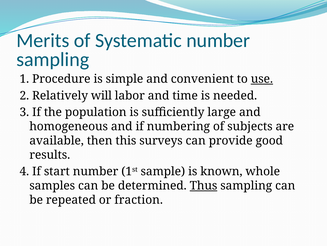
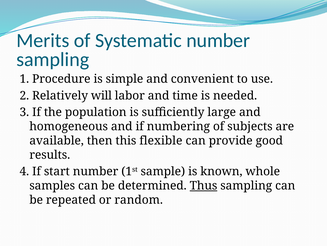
use underline: present -> none
surveys: surveys -> flexible
fraction: fraction -> random
